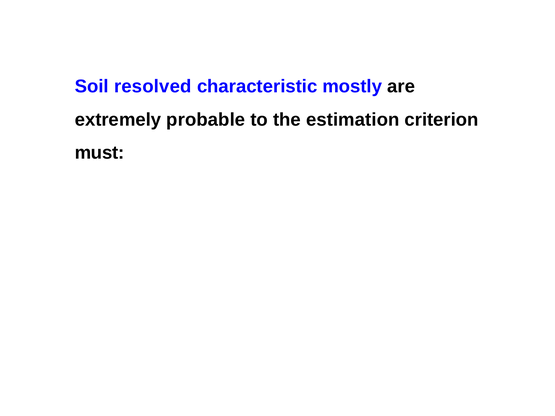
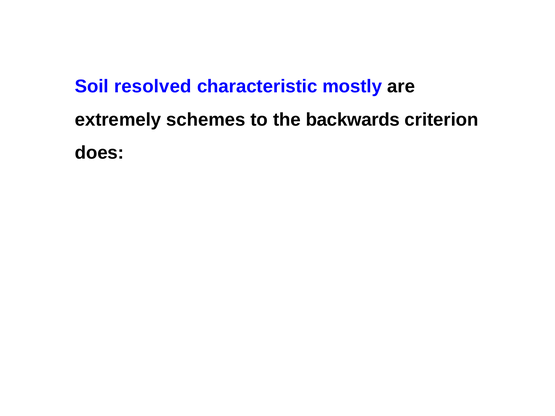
probable: probable -> schemes
estimation: estimation -> backwards
must: must -> does
